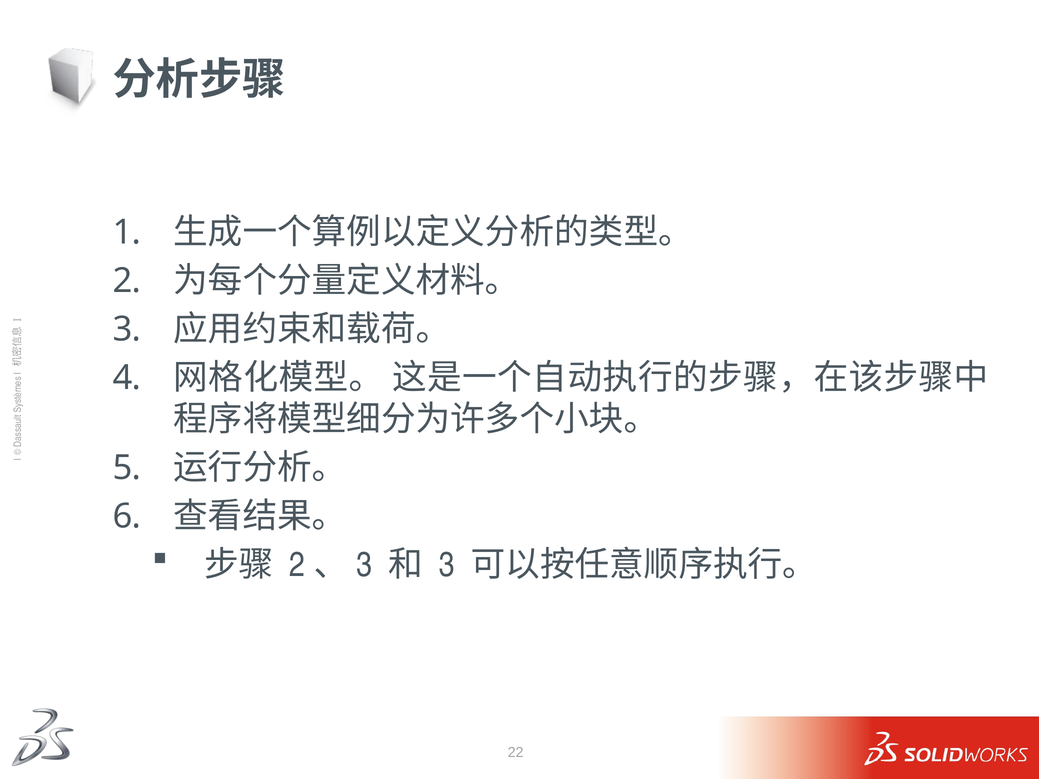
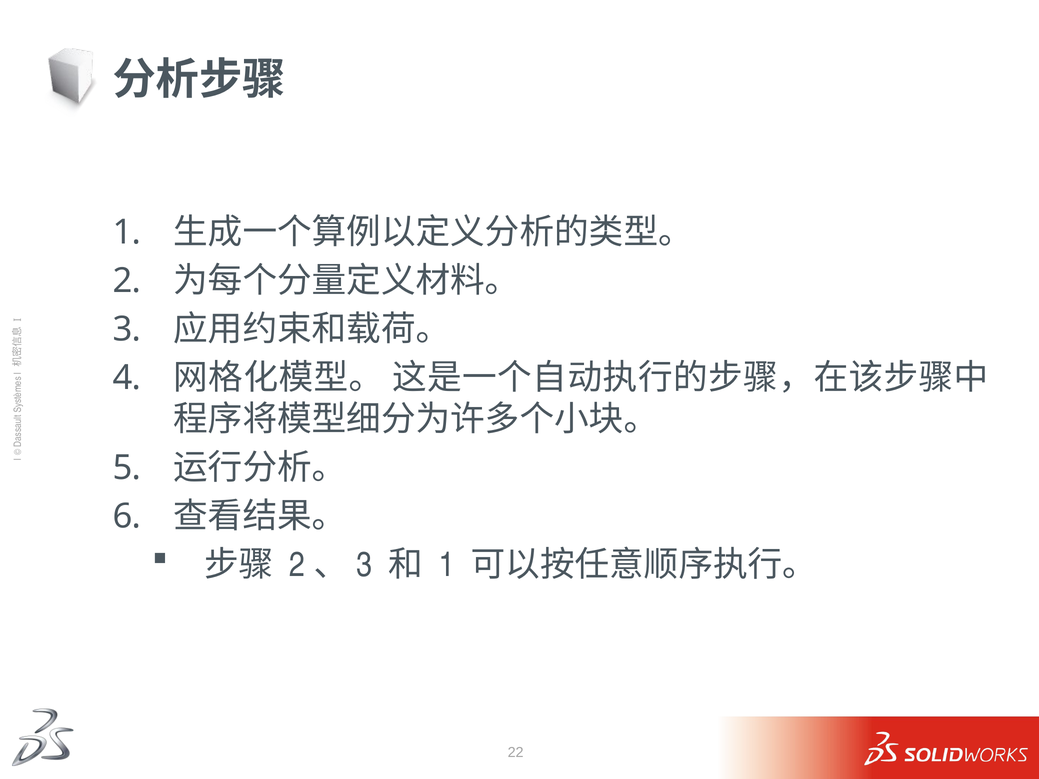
3 at (447, 565): 3 -> 1
